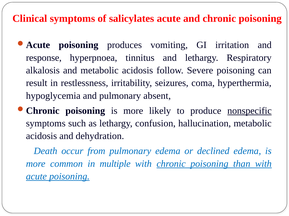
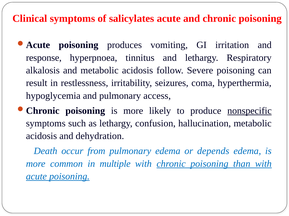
absent: absent -> access
declined: declined -> depends
